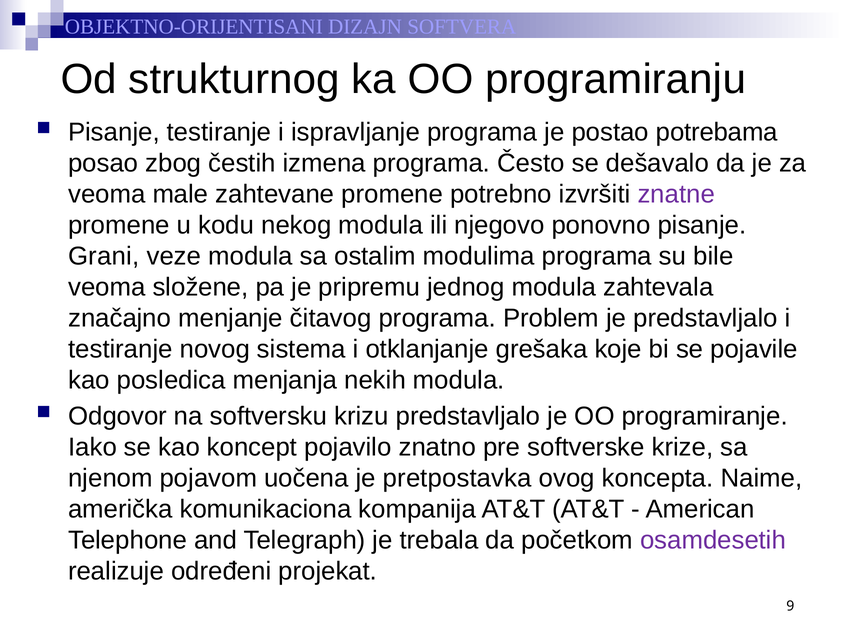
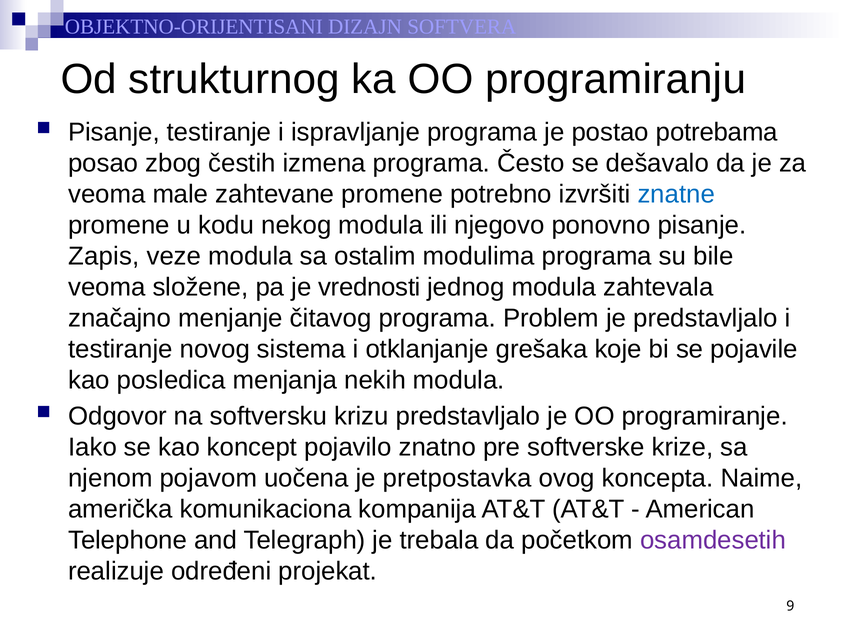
znatne colour: purple -> blue
Grani: Grani -> Zapis
pripremu: pripremu -> vrednosti
